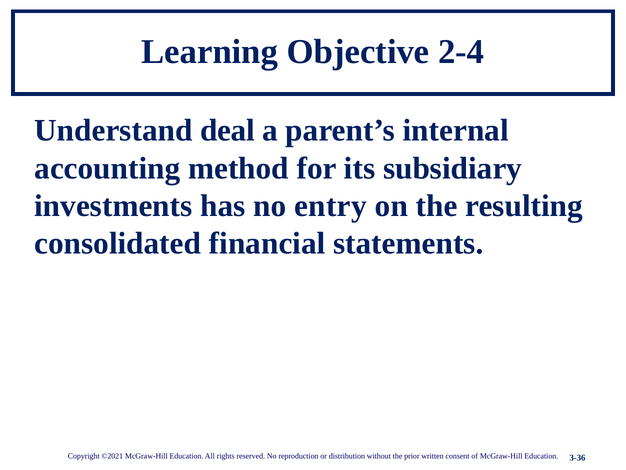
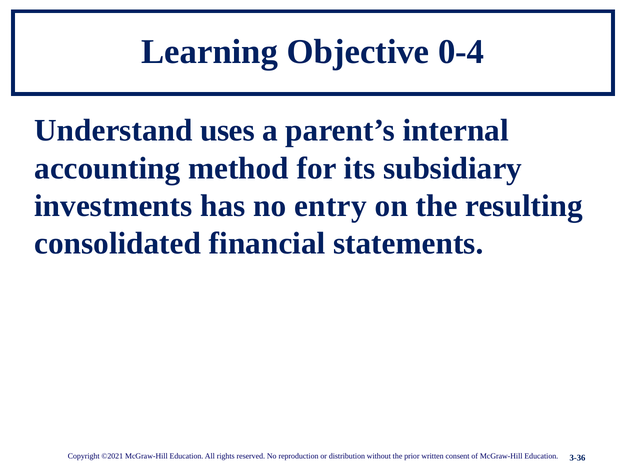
2-4: 2-4 -> 0-4
deal: deal -> uses
